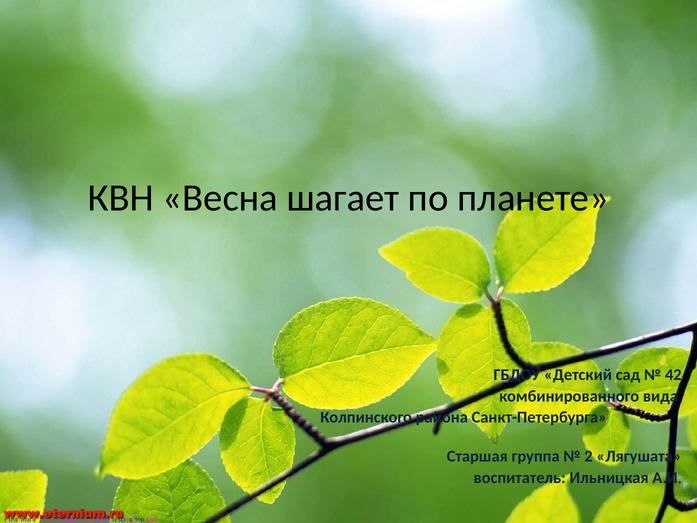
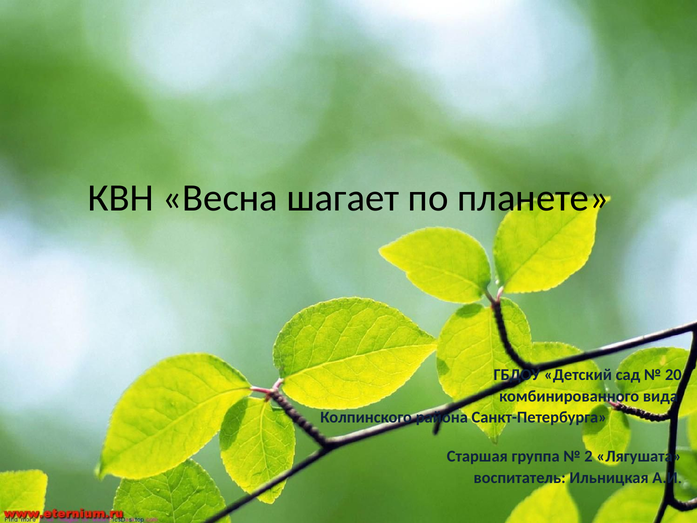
42: 42 -> 20
